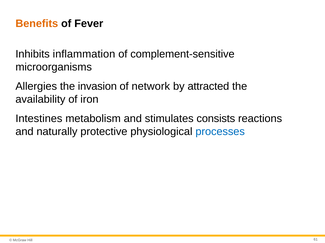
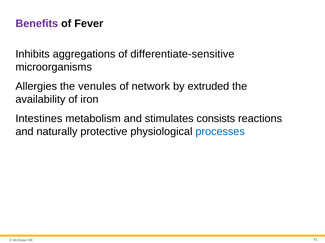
Benefits colour: orange -> purple
inflammation: inflammation -> aggregations
complement-sensitive: complement-sensitive -> differentiate-sensitive
invasion: invasion -> venules
attracted: attracted -> extruded
